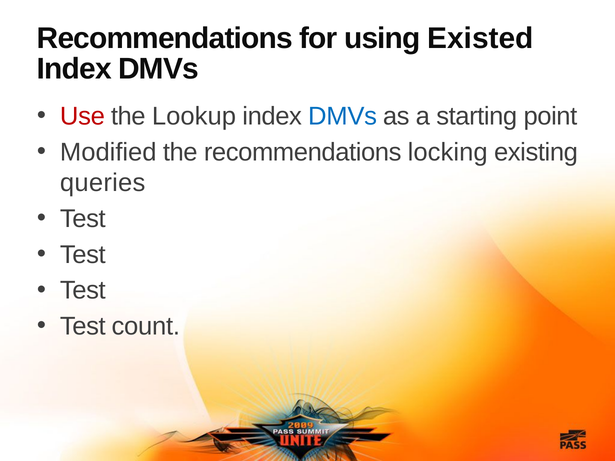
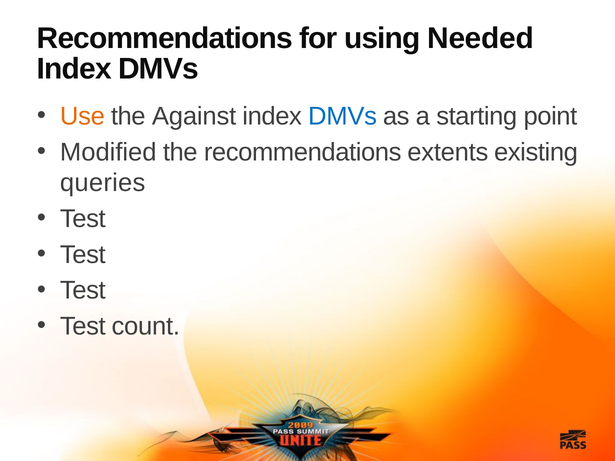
Existed: Existed -> Needed
Use colour: red -> orange
Lookup: Lookup -> Against
locking: locking -> extents
